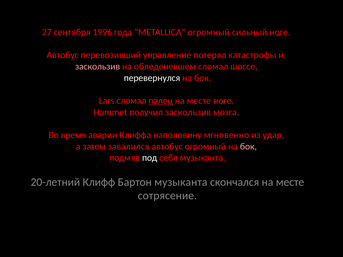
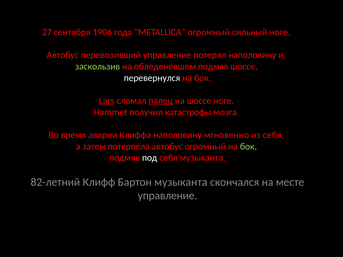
1996: 1996 -> 1906
потерял катастрофы: катастрофы -> наполовину
заскользив at (98, 67) colour: pink -> light green
обледеневшем сломал: сломал -> подмяв
Lars underline: none -> present
месте at (199, 101): месте -> шоссе
получил заскользив: заскользив -> катастрофы
из удар: удар -> себя
завалился: завалился -> потерпела
бок at (248, 147) colour: pink -> light green
20-летний: 20-летний -> 82-летний
сотрясение at (167, 196): сотрясение -> управление
